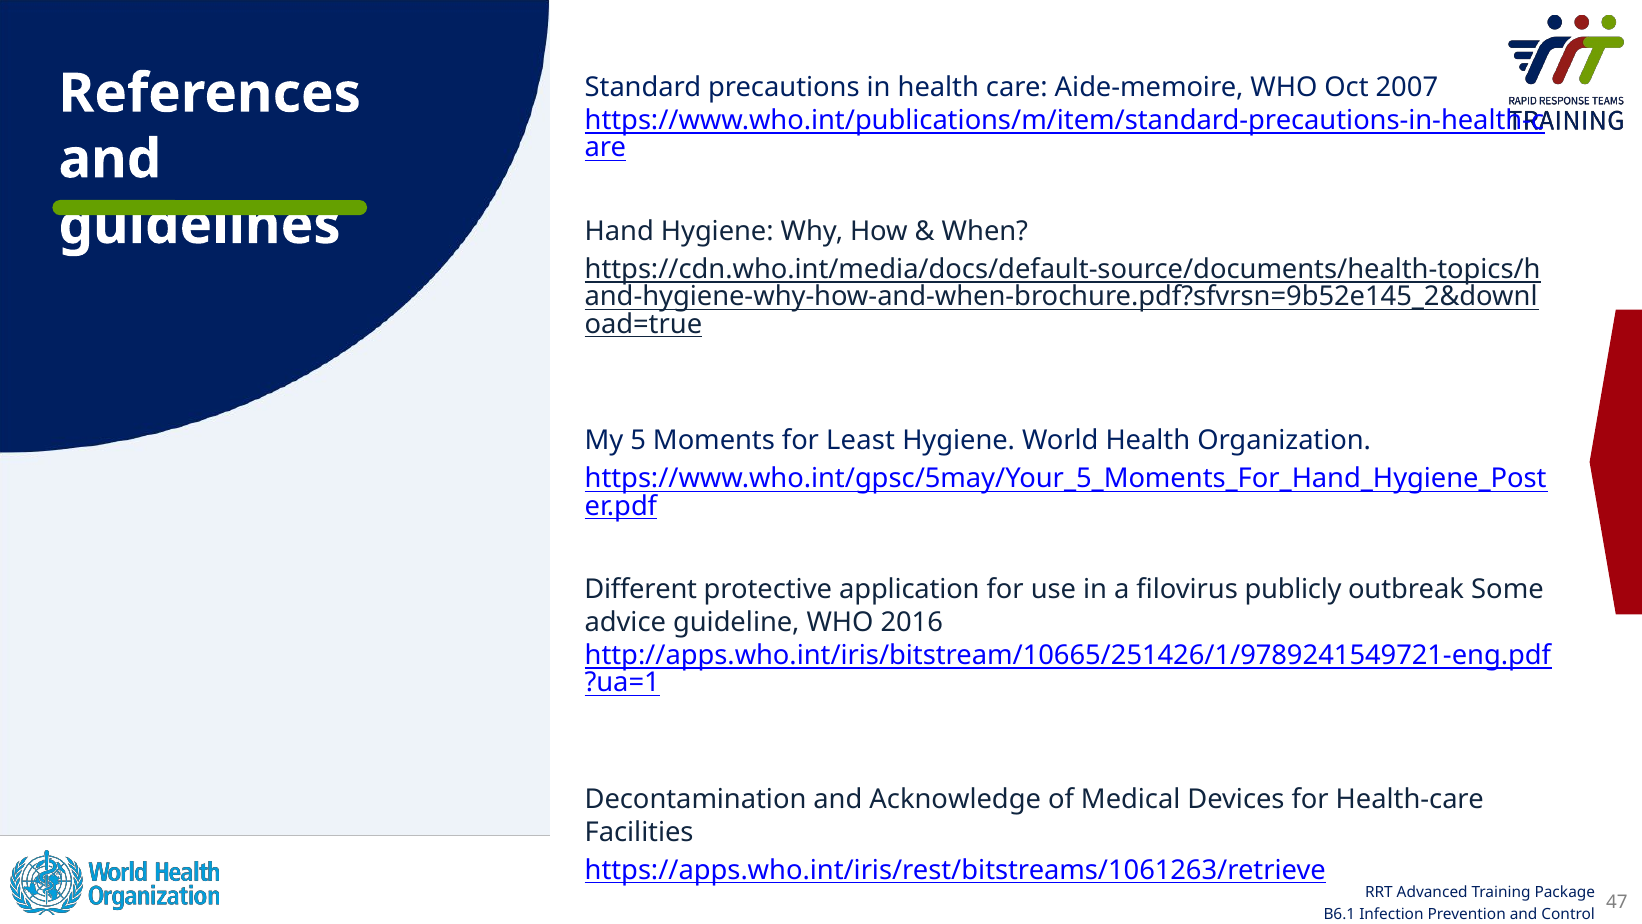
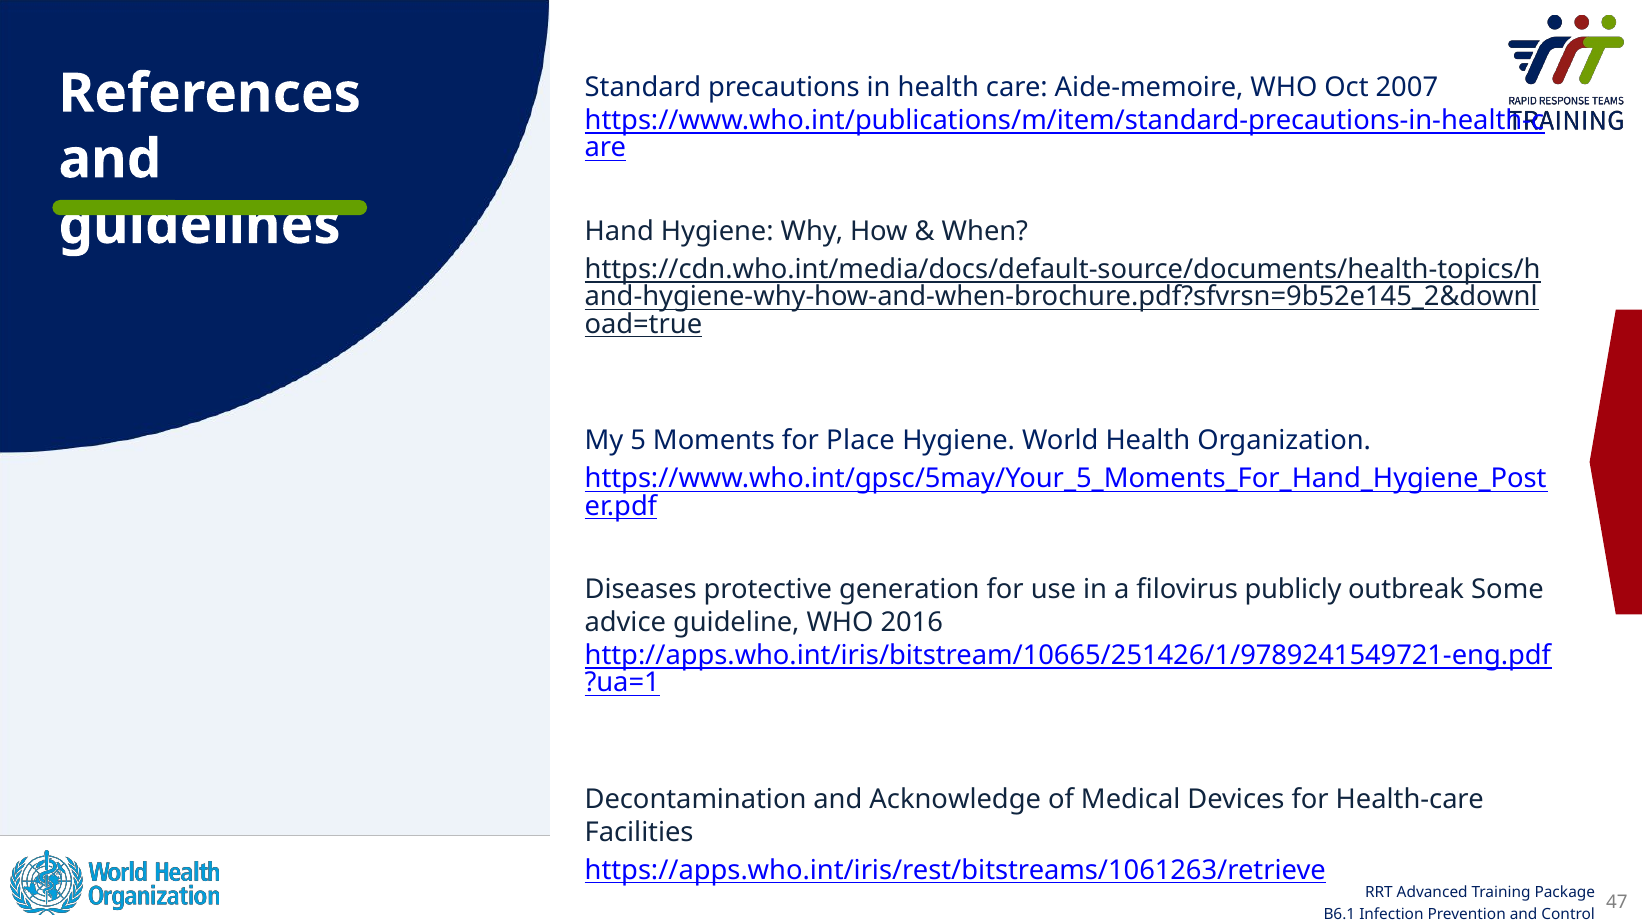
Least: Least -> Place
Different: Different -> Diseases
application: application -> generation
